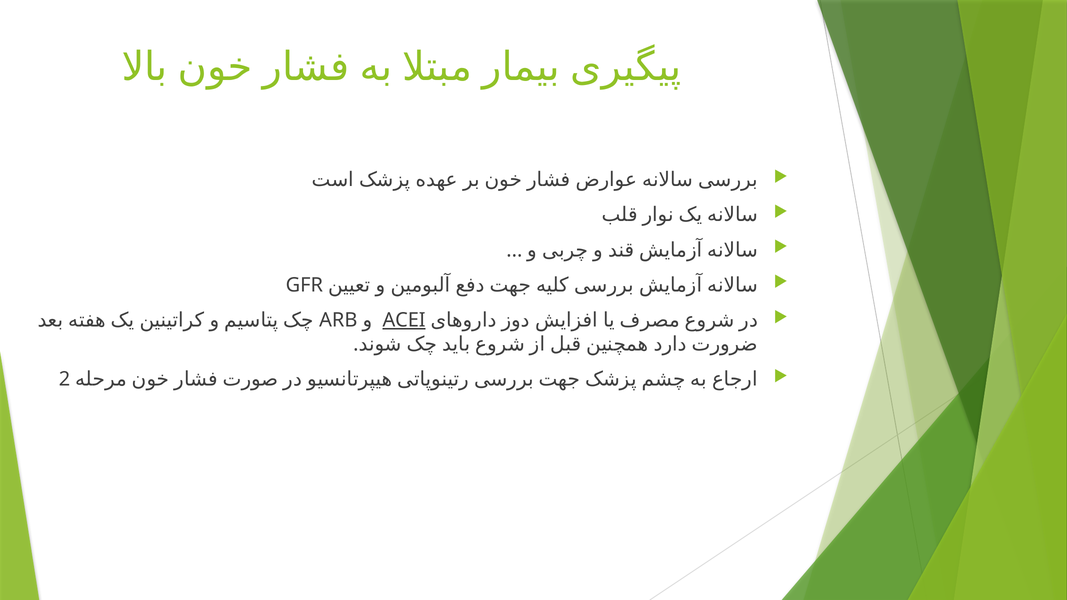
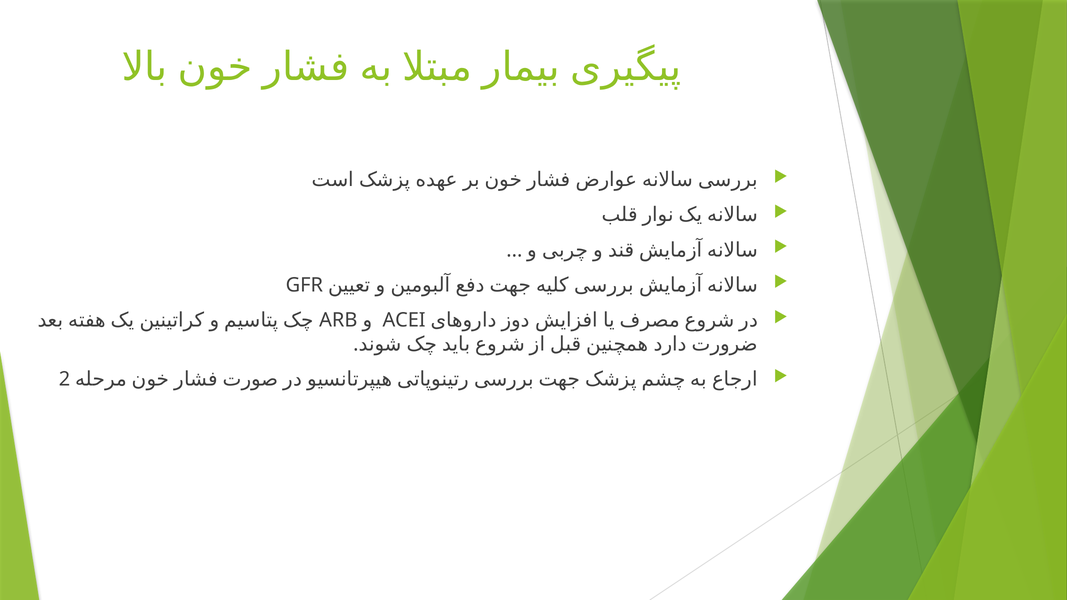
ACEI underline: present -> none
